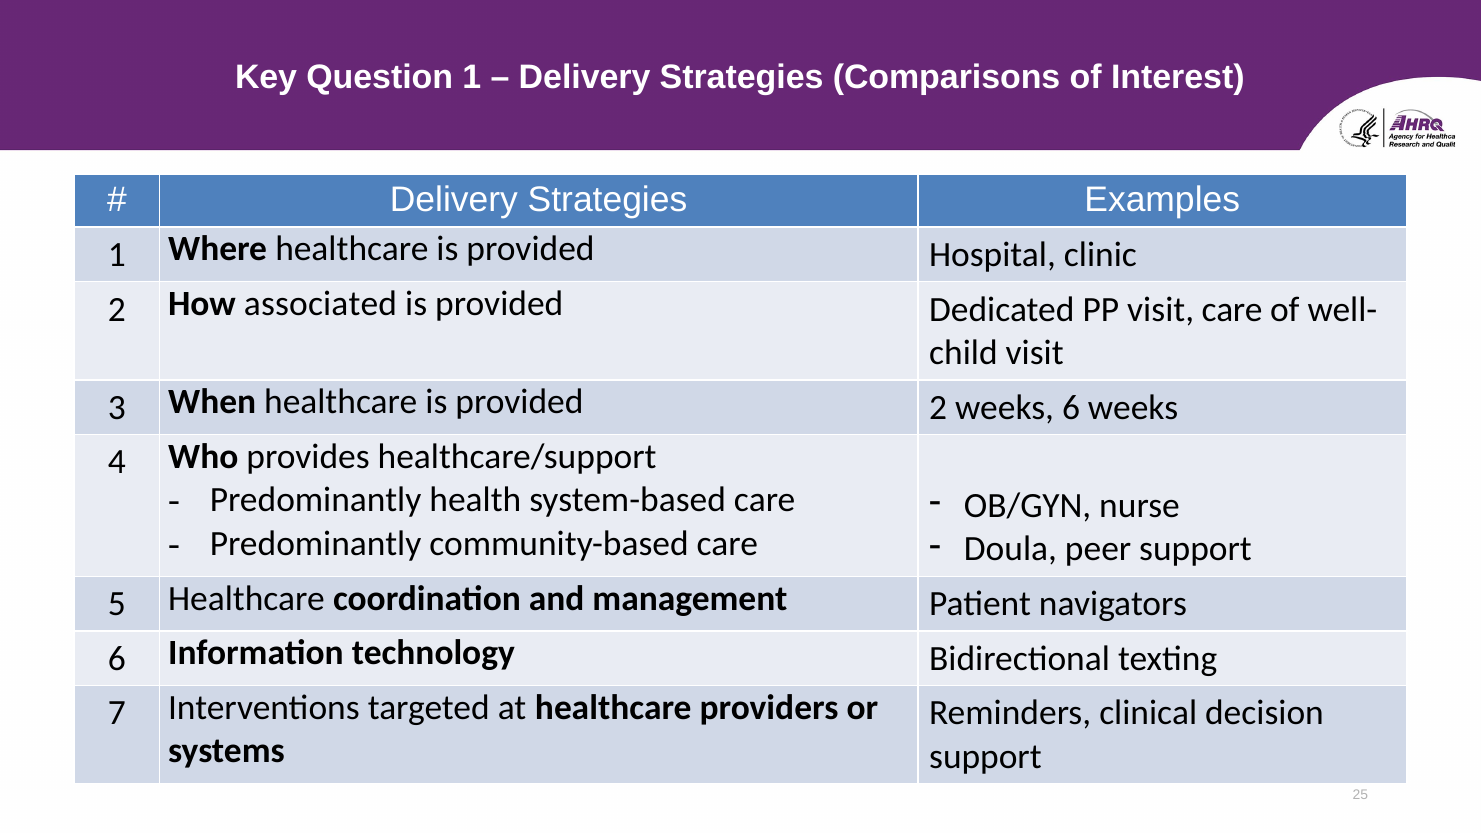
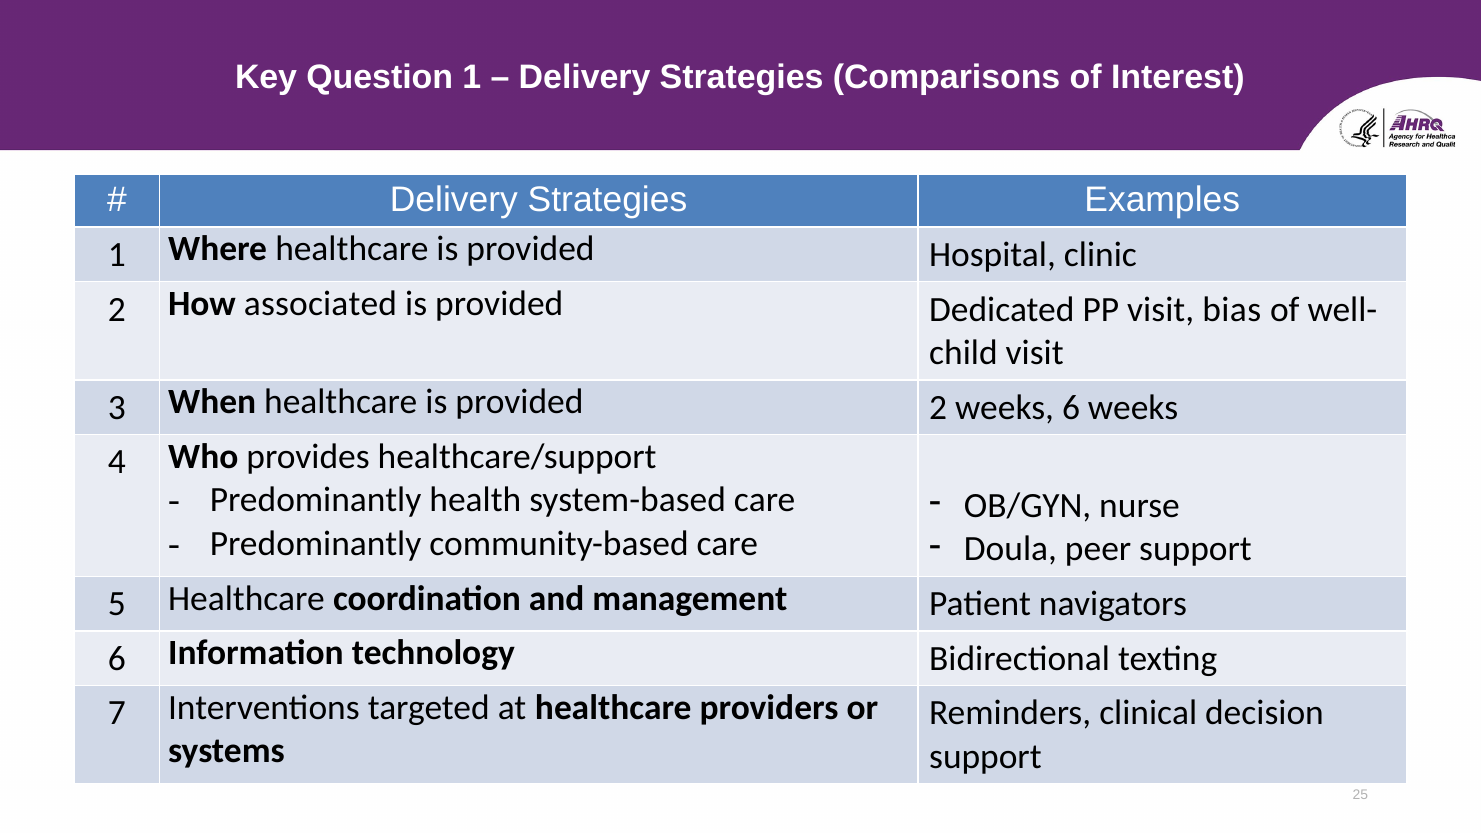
visit care: care -> bias
